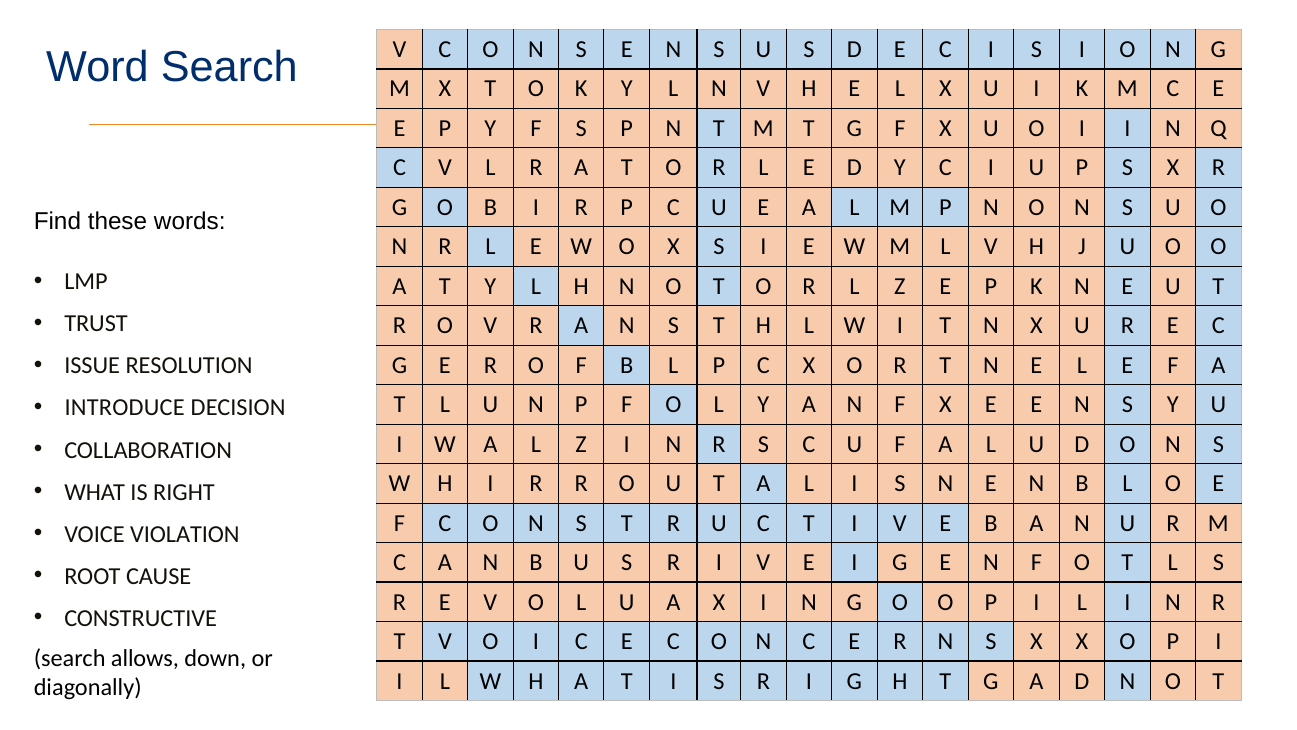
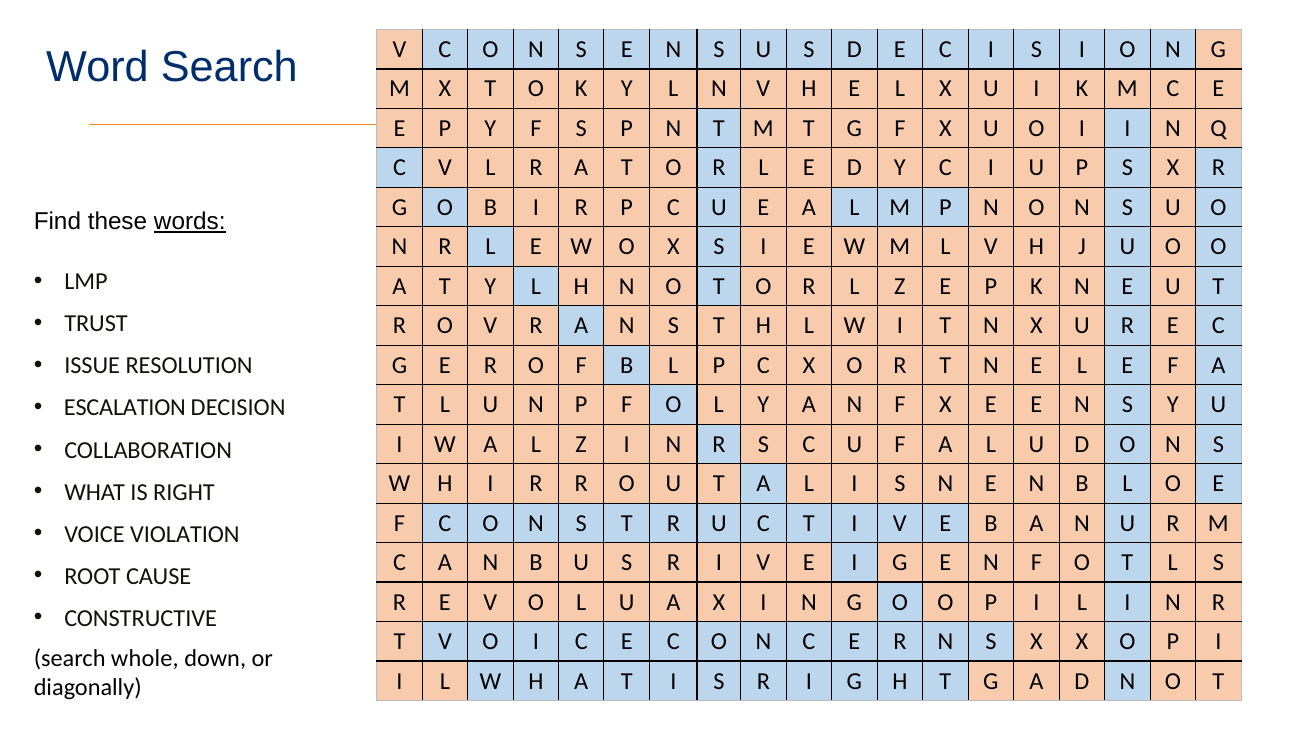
words underline: none -> present
INTRODUCE: INTRODUCE -> ESCALATION
allows: allows -> whole
